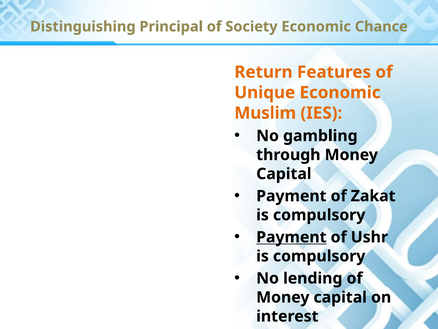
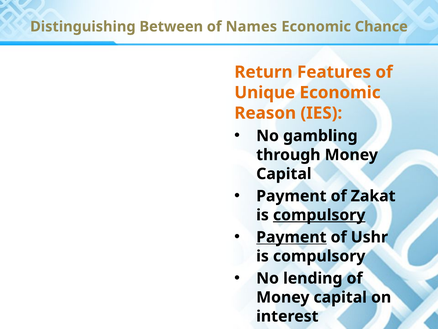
Principal: Principal -> Between
Society: Society -> Names
Muslim: Muslim -> Reason
compulsory at (319, 215) underline: none -> present
